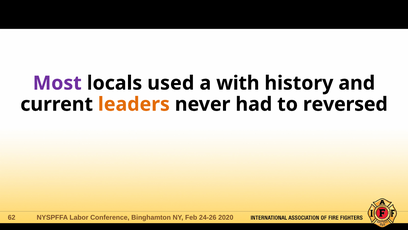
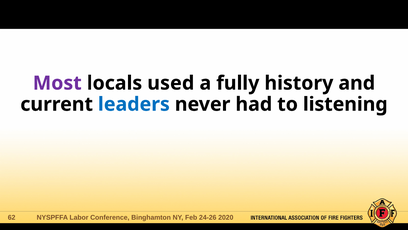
with: with -> fully
leaders colour: orange -> blue
reversed: reversed -> listening
